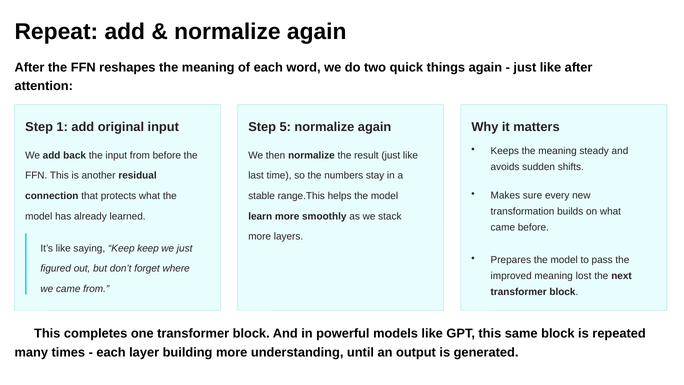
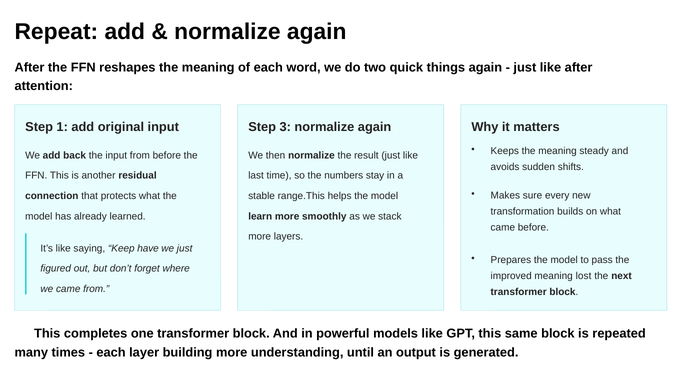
5: 5 -> 3
Keep keep: keep -> have
